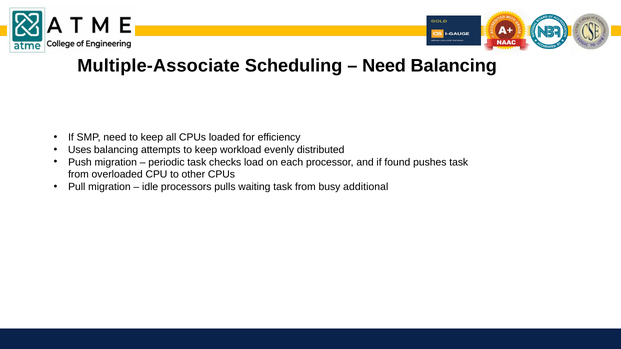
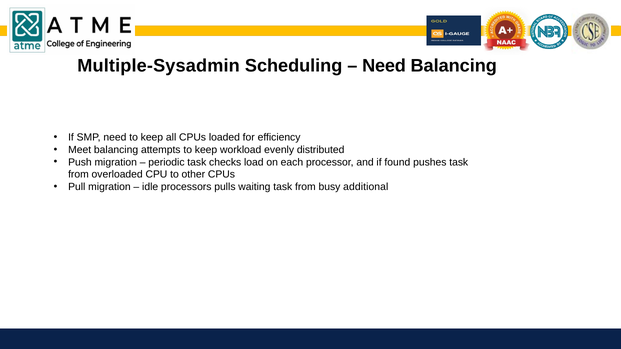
Multiple-Associate: Multiple-Associate -> Multiple-Sysadmin
Uses: Uses -> Meet
